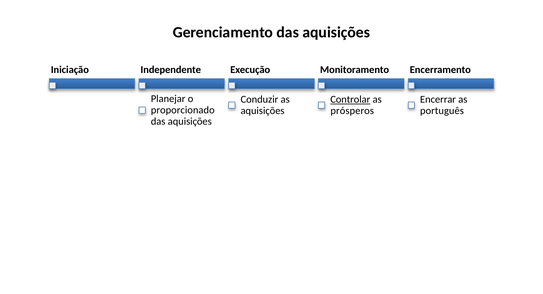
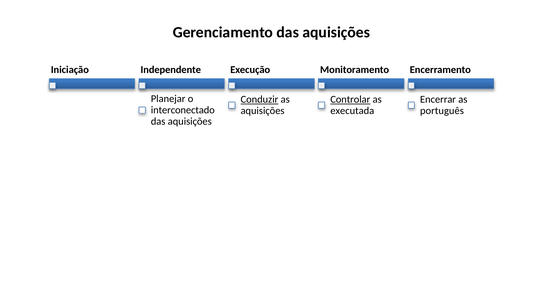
Conduzir underline: none -> present
proporcionado: proporcionado -> interconectado
prósperos: prósperos -> executada
